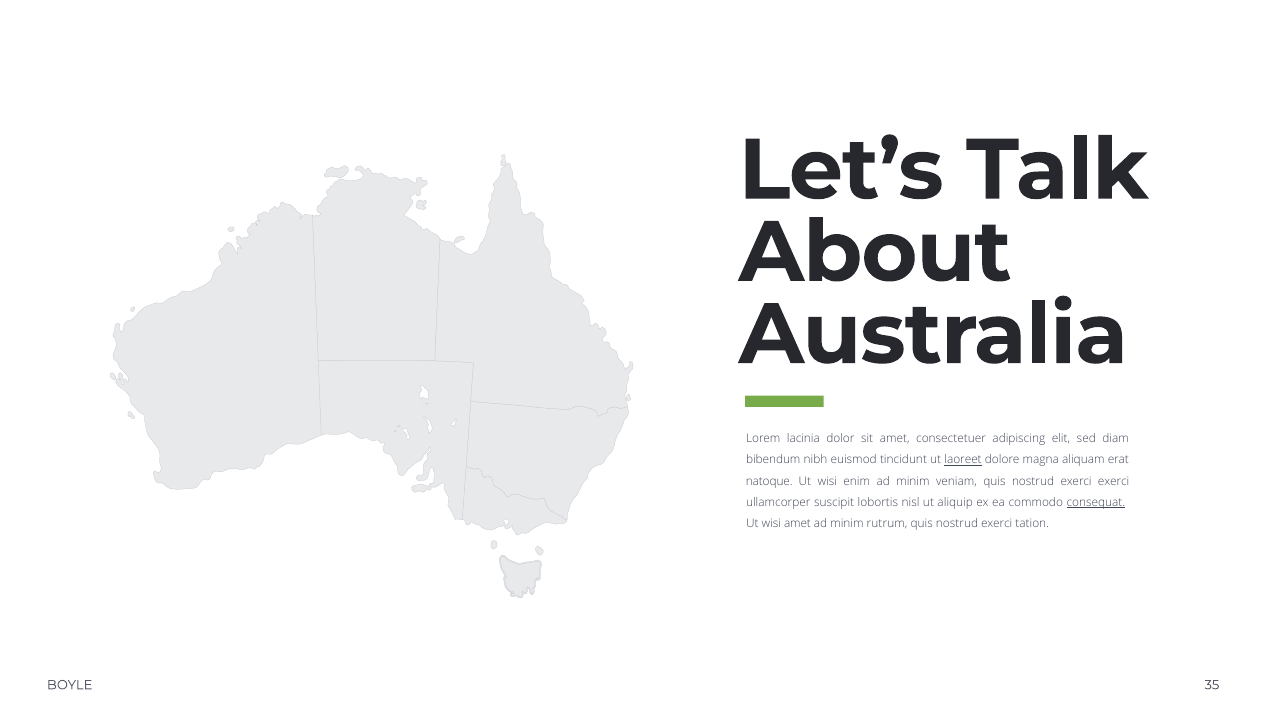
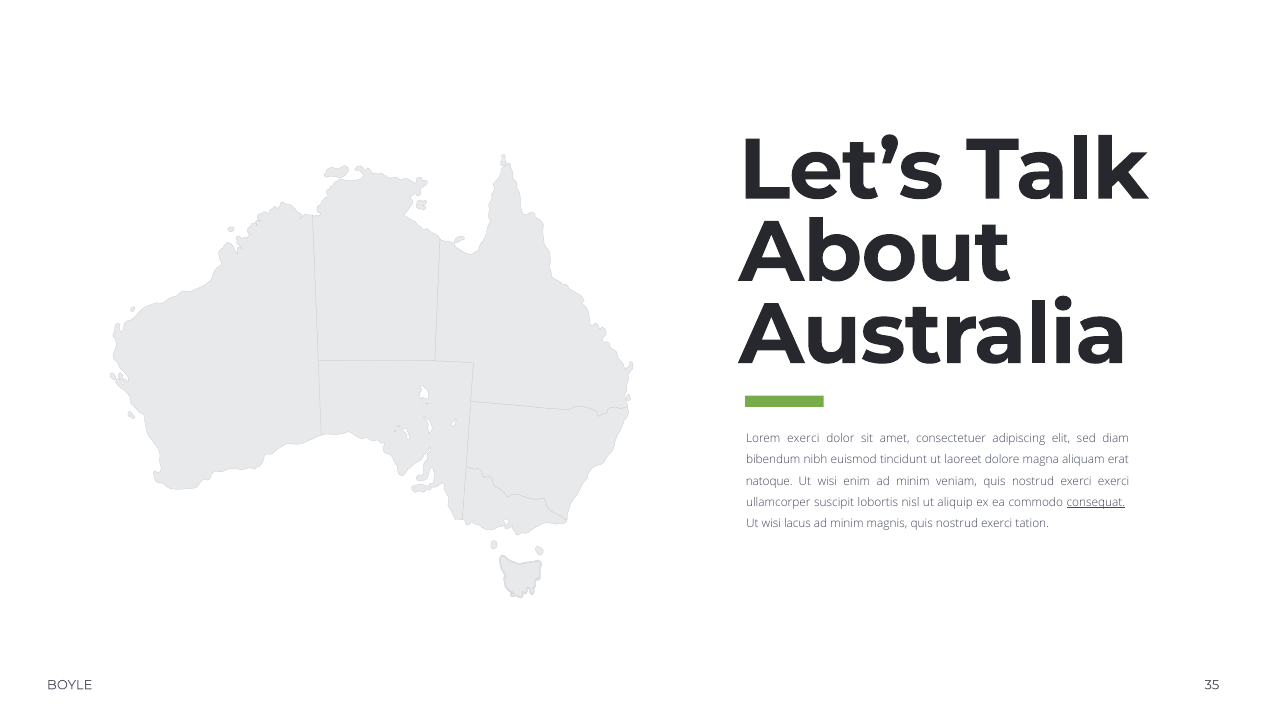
Lorem lacinia: lacinia -> exerci
laoreet underline: present -> none
wisi amet: amet -> lacus
rutrum: rutrum -> magnis
